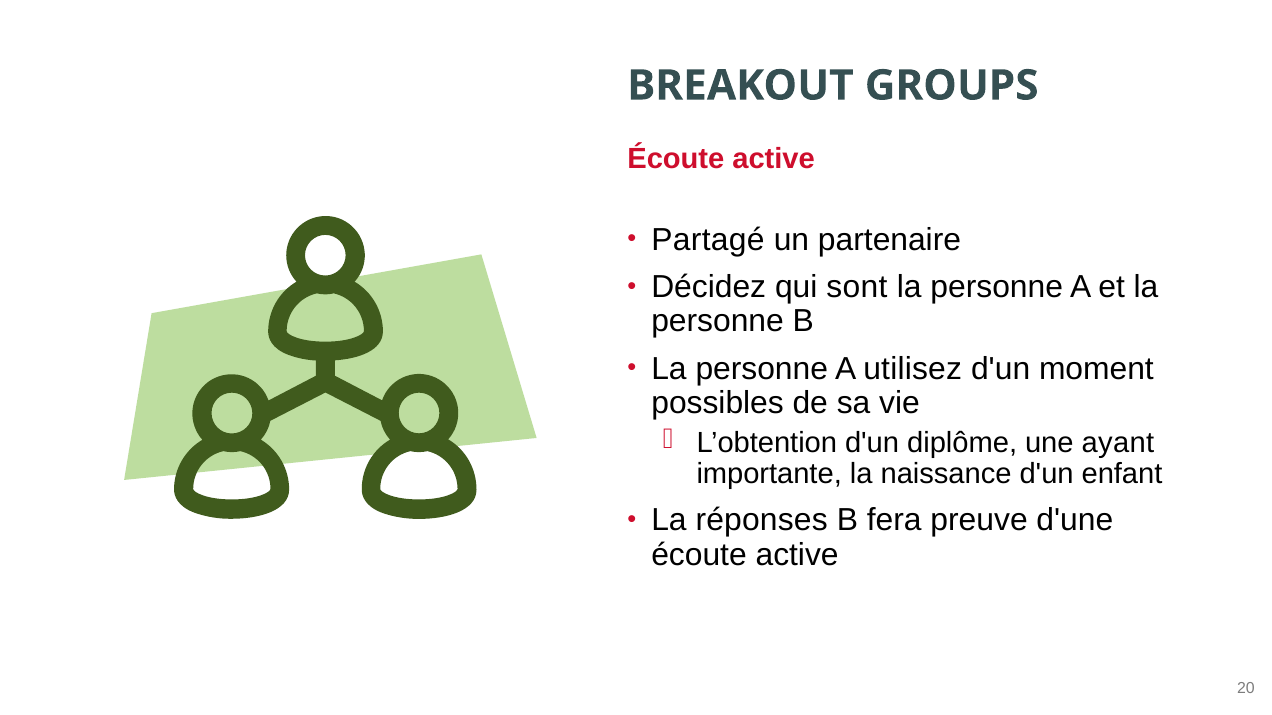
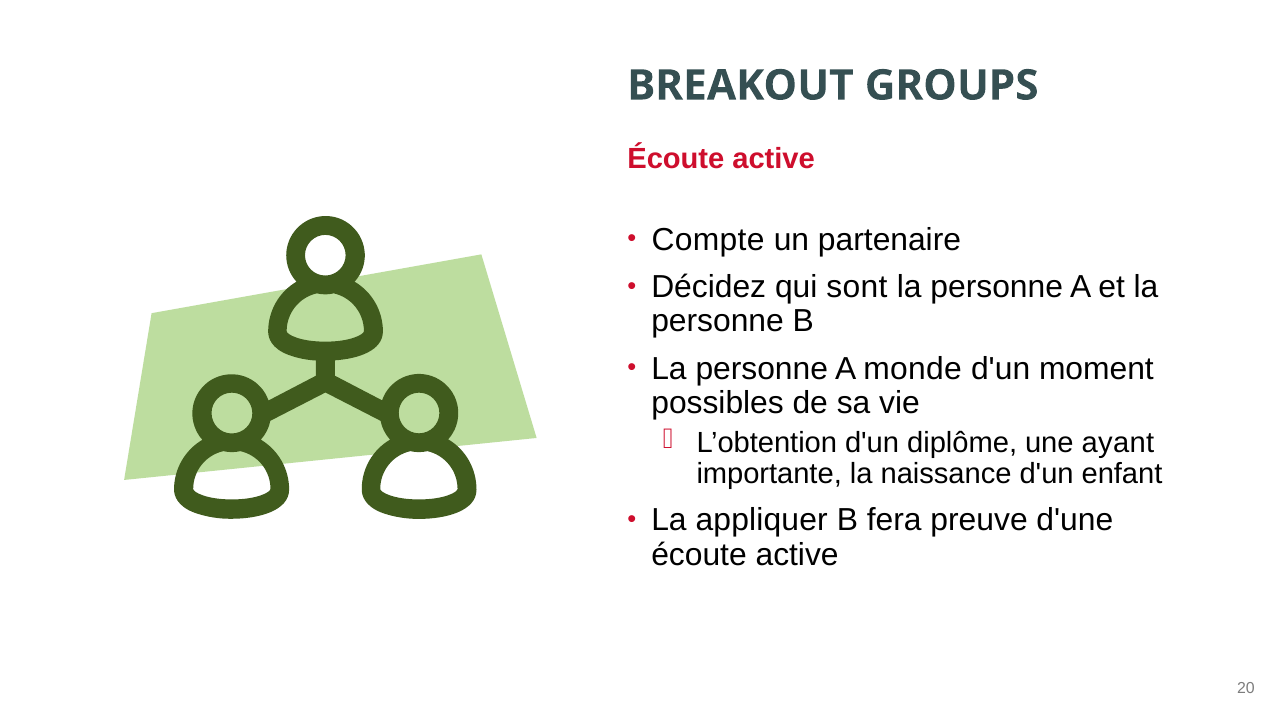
Partagé: Partagé -> Compte
utilisez: utilisez -> monde
réponses: réponses -> appliquer
